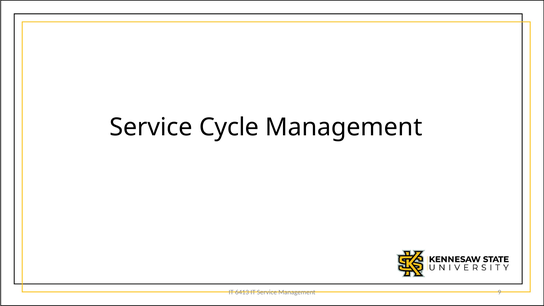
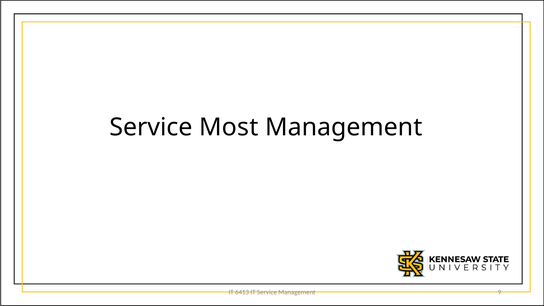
Cycle: Cycle -> Most
